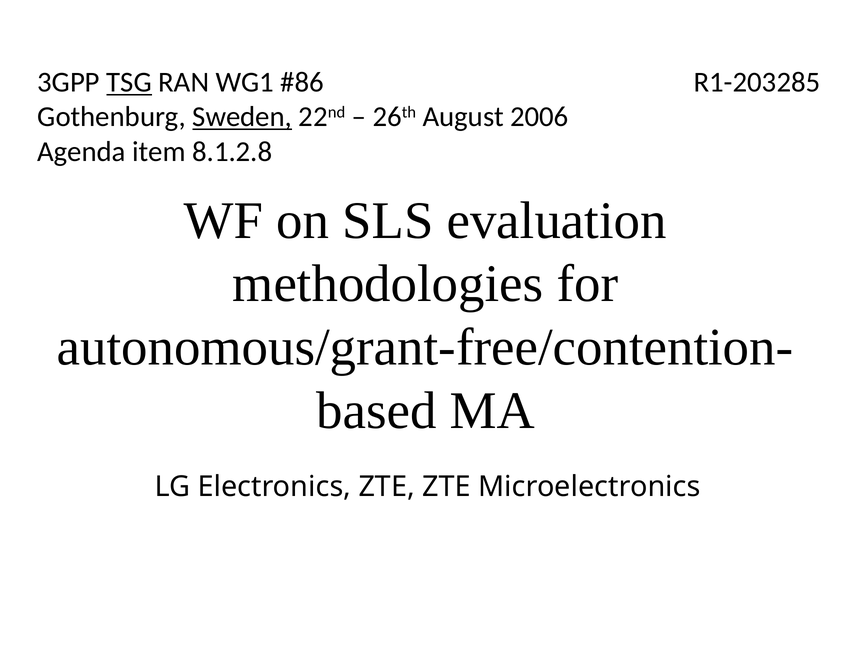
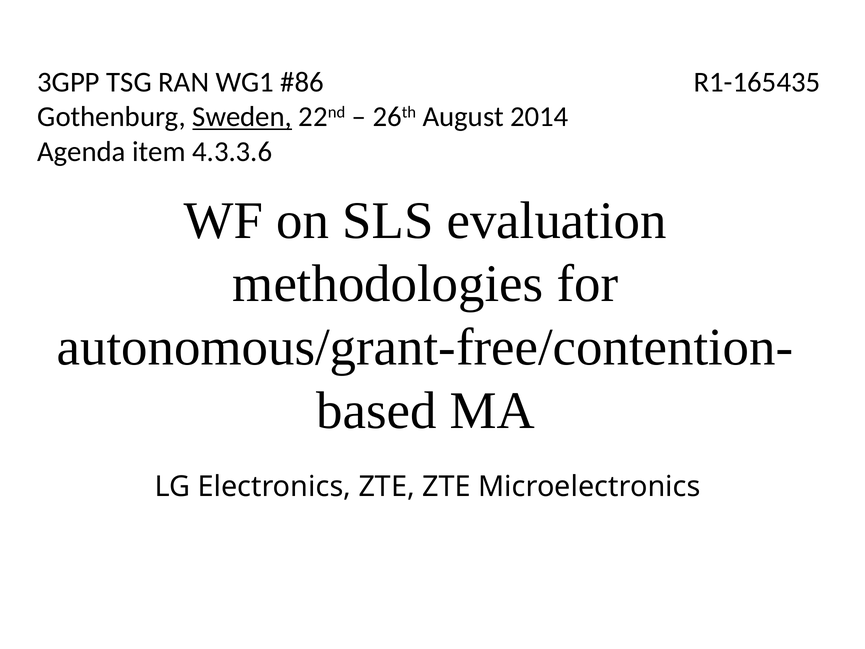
TSG underline: present -> none
R1-203285: R1-203285 -> R1-165435
2006: 2006 -> 2014
8.1.2.8: 8.1.2.8 -> 4.3.3.6
